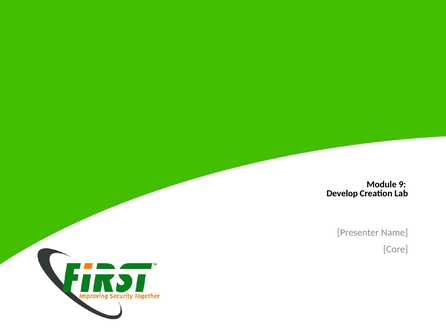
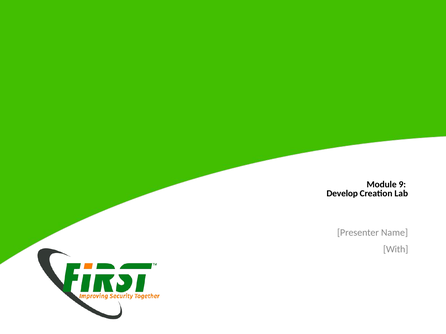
Core: Core -> With
